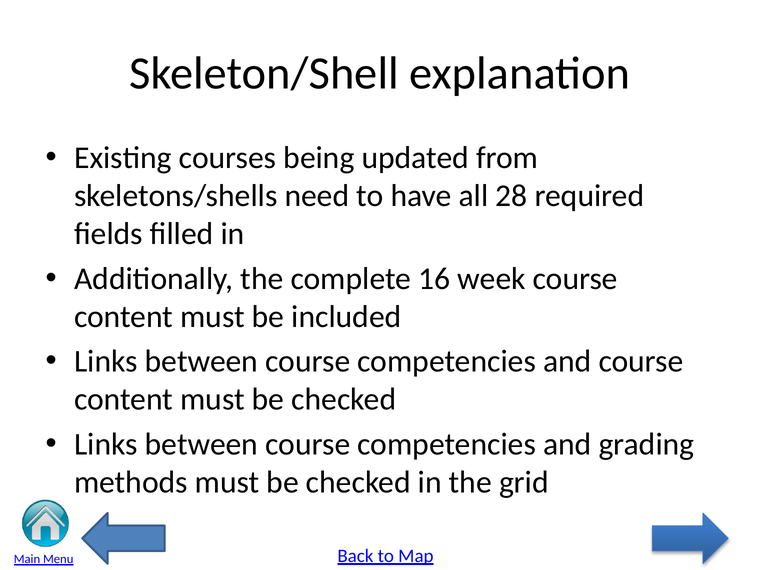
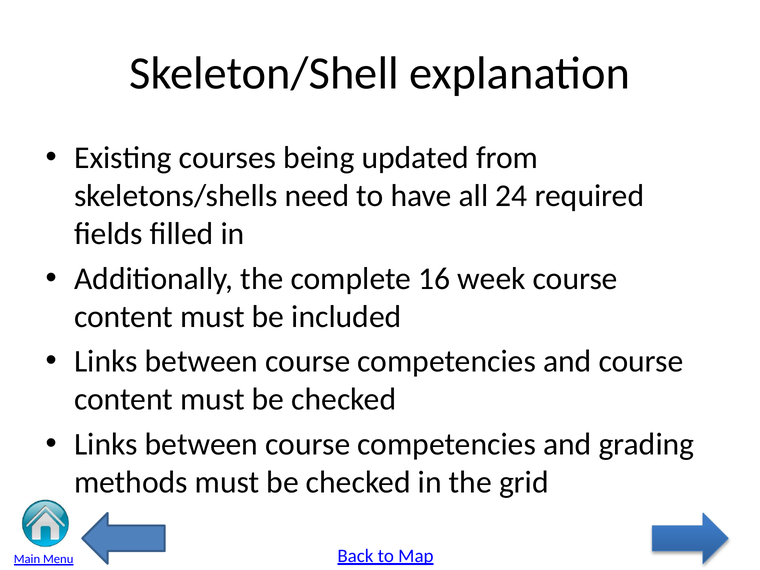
28: 28 -> 24
